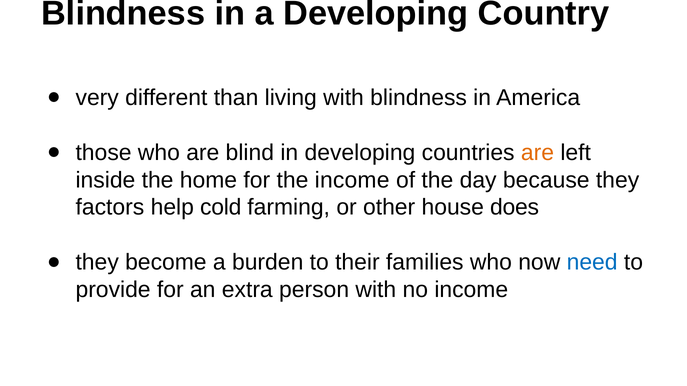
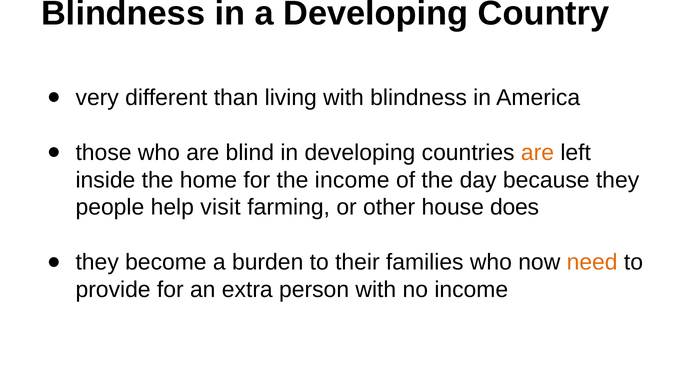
factors: factors -> people
cold: cold -> visit
need colour: blue -> orange
